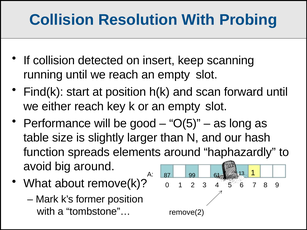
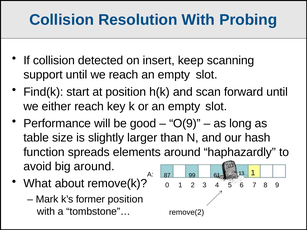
running: running -> support
O(5: O(5 -> O(9
